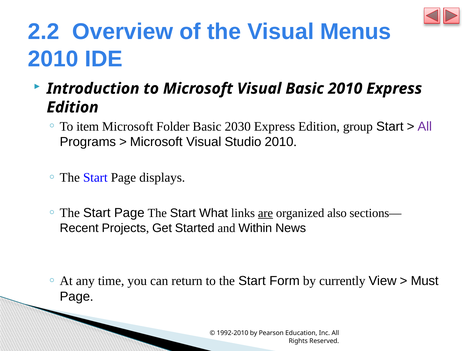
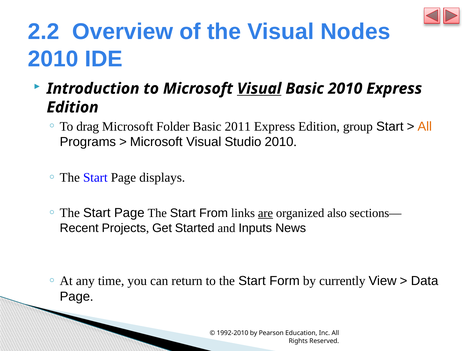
Menus: Menus -> Nodes
Visual at (259, 88) underline: none -> present
item: item -> drag
2030: 2030 -> 2011
All at (425, 126) colour: purple -> orange
What: What -> From
Within: Within -> Inputs
Must: Must -> Data
